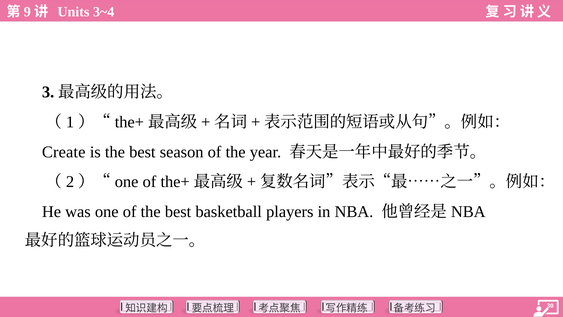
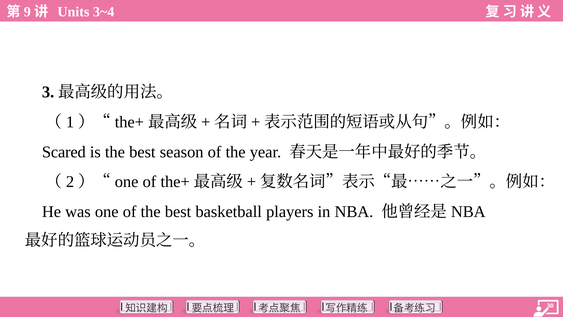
Create: Create -> Scared
